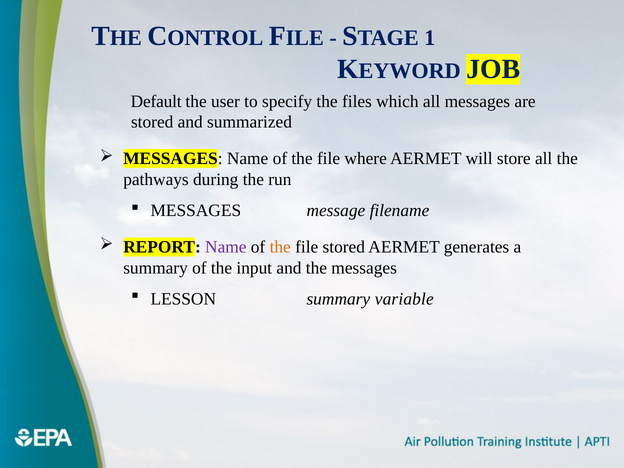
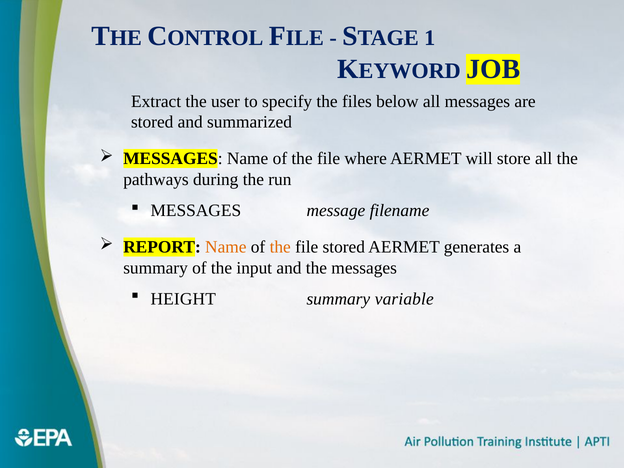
Default: Default -> Extract
which: which -> below
Name at (226, 247) colour: purple -> orange
LESSON: LESSON -> HEIGHT
